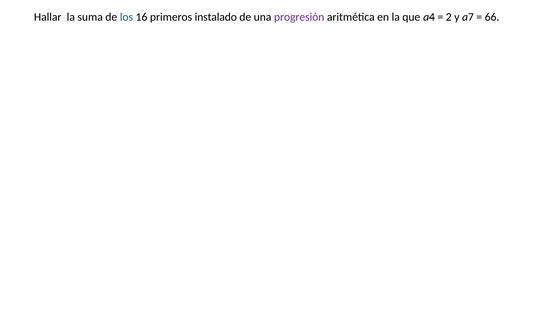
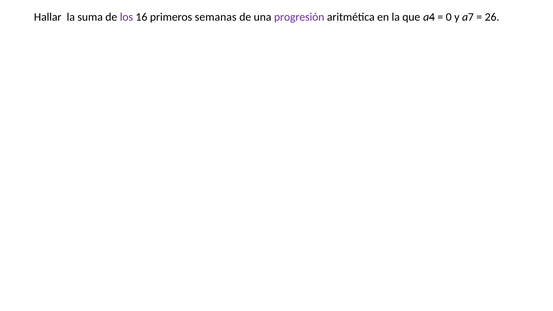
los colour: blue -> purple
instalado: instalado -> semanas
2: 2 -> 0
66: 66 -> 26
